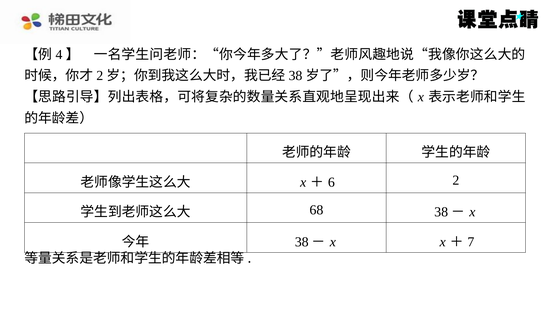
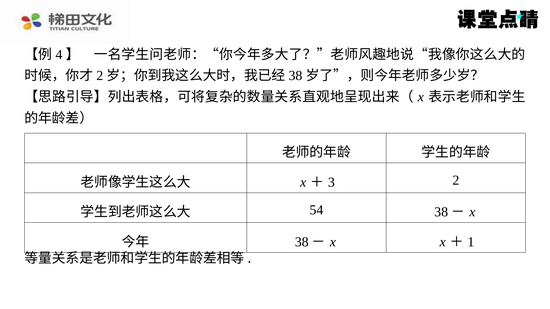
6: 6 -> 3
68: 68 -> 54
7: 7 -> 1
